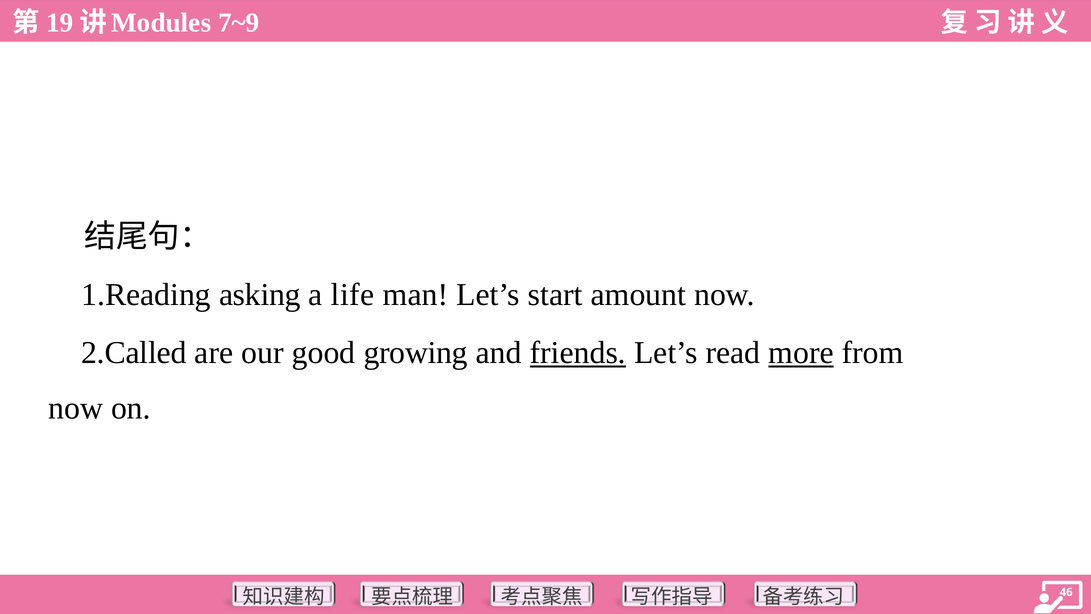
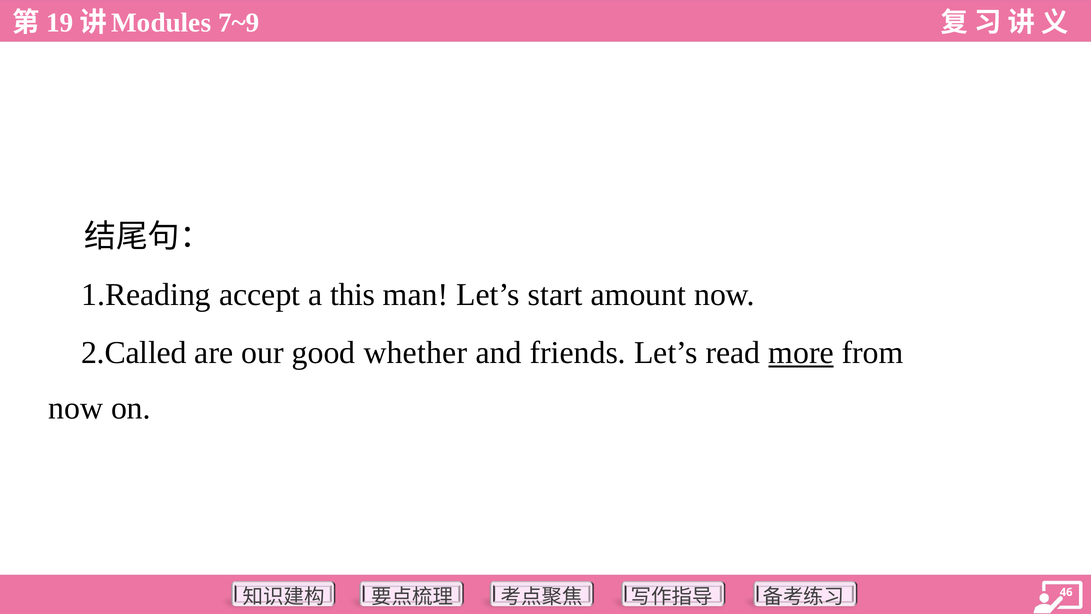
asking: asking -> accept
life: life -> this
growing: growing -> whether
friends underline: present -> none
